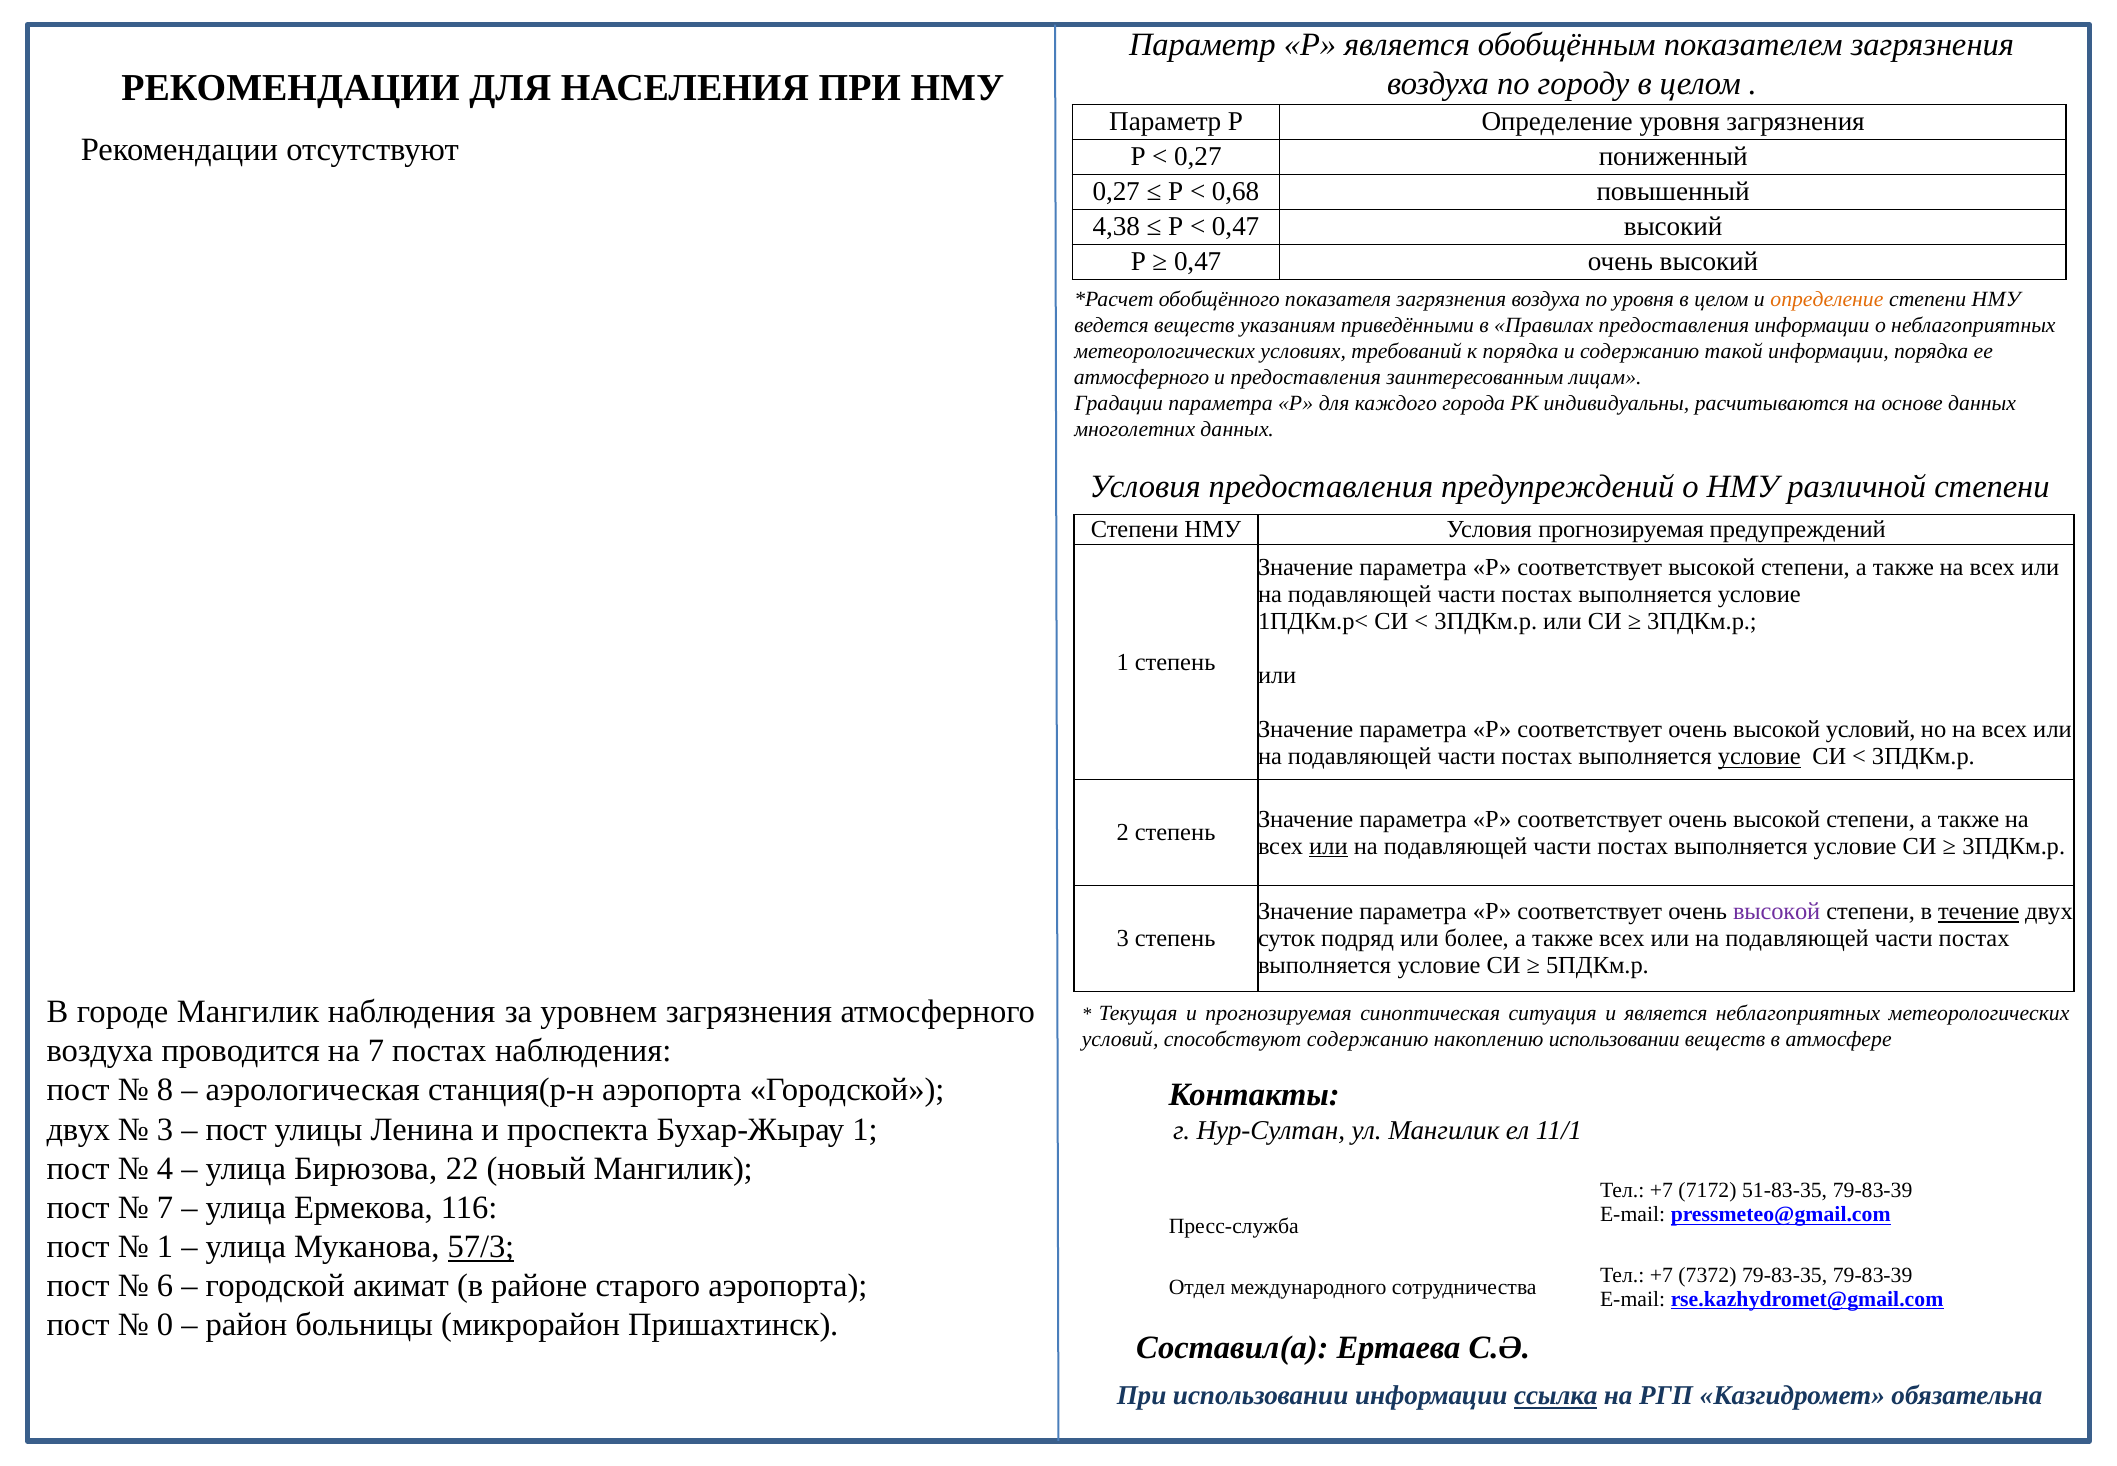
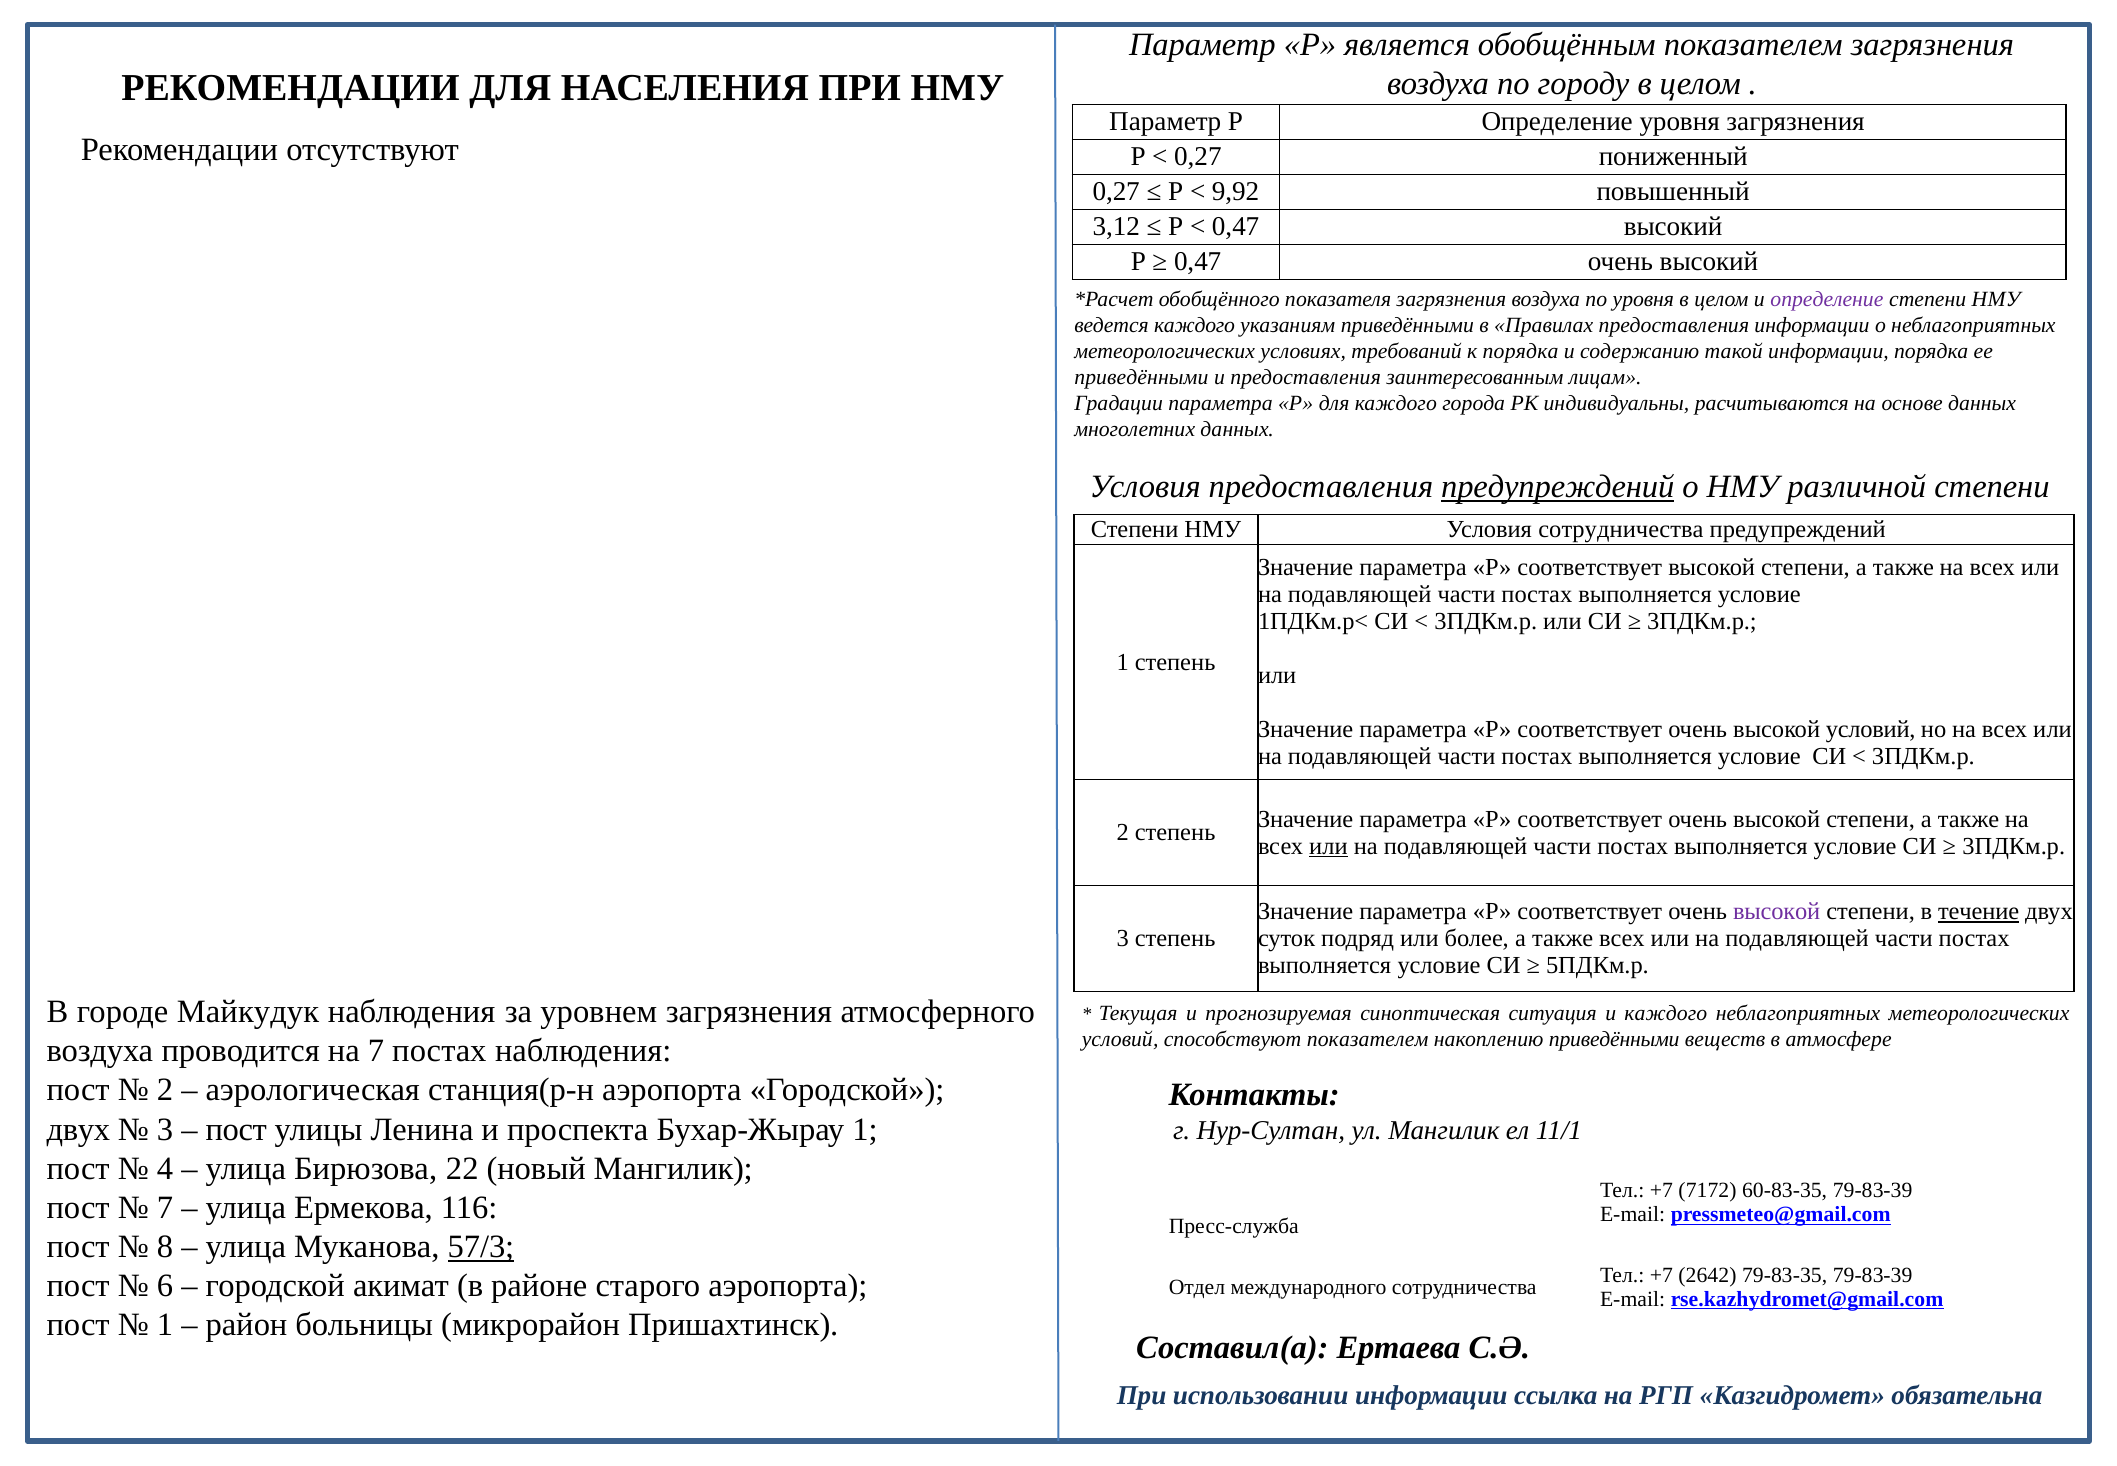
0,68: 0,68 -> 9,92
4,38: 4,38 -> 3,12
определение at (1827, 299) colour: orange -> purple
ведется веществ: веществ -> каждого
атмосферного at (1142, 377): атмосферного -> приведёнными
предупреждений at (1558, 487) underline: none -> present
Условия прогнозируемая: прогнозируемая -> сотрудничества
условие at (1759, 757) underline: present -> none
городе Мангилик: Мангилик -> Майкудук
и является: является -> каждого
способствуют содержанию: содержанию -> показателем
накоплению использовании: использовании -> приведёнными
8 at (165, 1090): 8 -> 2
51-83-35: 51-83-35 -> 60-83-35
1 at (165, 1246): 1 -> 8
7372: 7372 -> 2642
0 at (165, 1324): 0 -> 1
ссылка underline: present -> none
